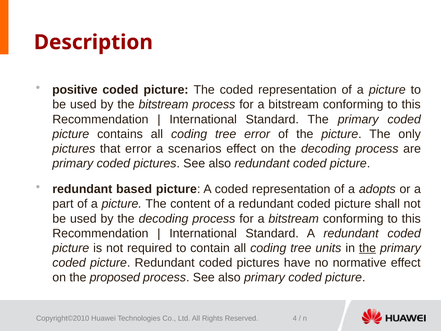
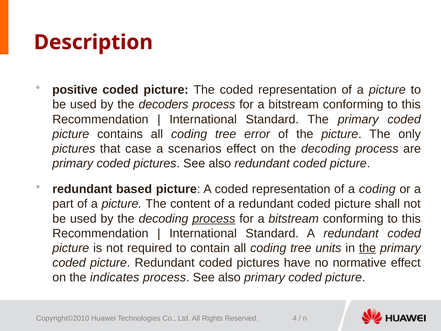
the bitstream: bitstream -> decoders
that error: error -> case
a adopts: adopts -> coding
process at (214, 218) underline: none -> present
proposed: proposed -> indicates
